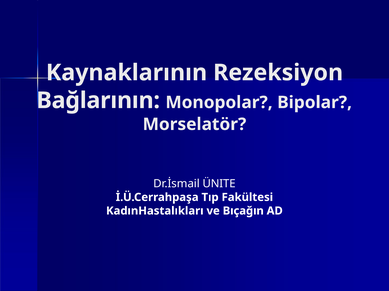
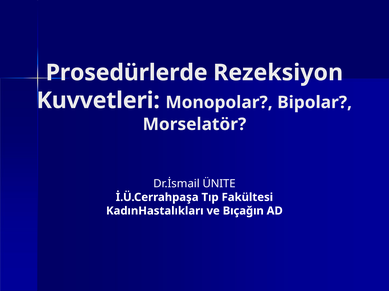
Kaynaklarının: Kaynaklarının -> Prosedürlerde
Bağlarının: Bağlarının -> Kuvvetleri
